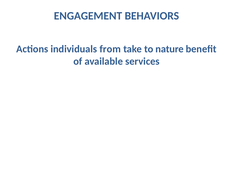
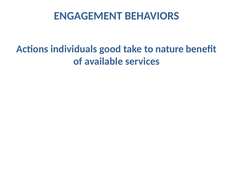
from: from -> good
